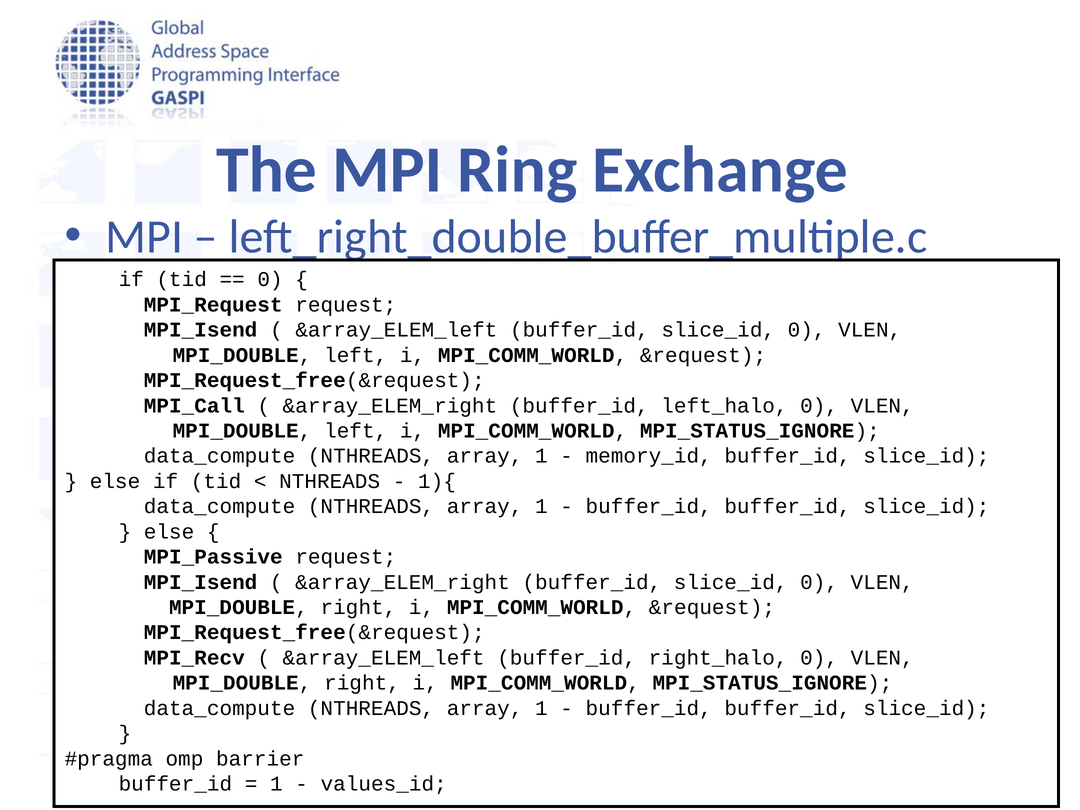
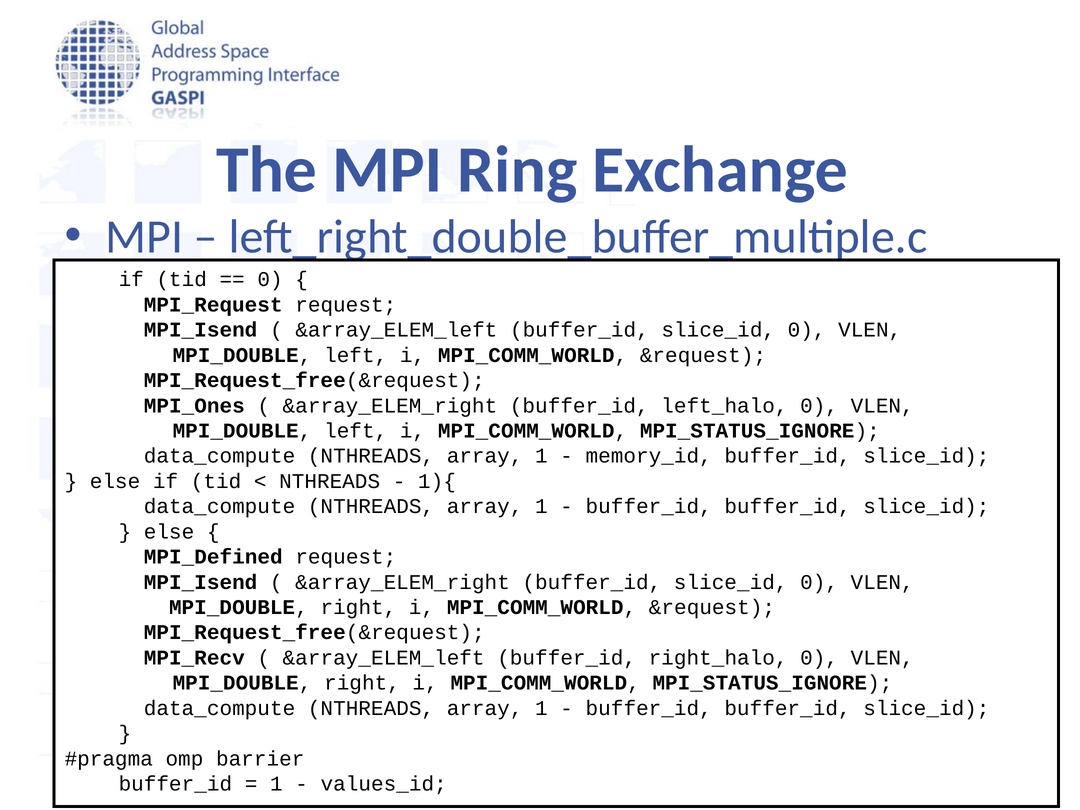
MPI_Call: MPI_Call -> MPI_Ones
MPI_Passive: MPI_Passive -> MPI_Defined
